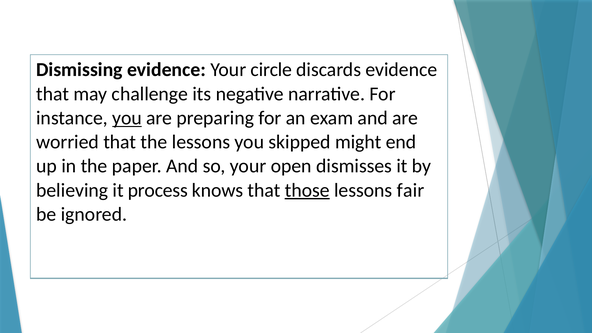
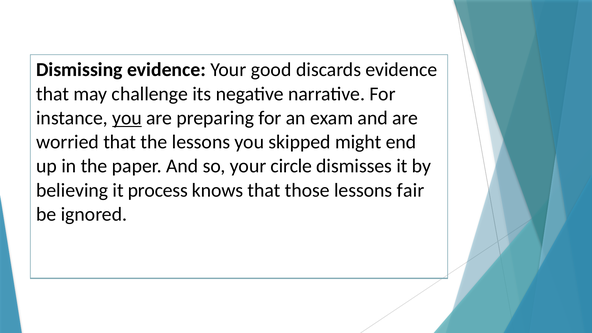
circle: circle -> good
open: open -> circle
those underline: present -> none
